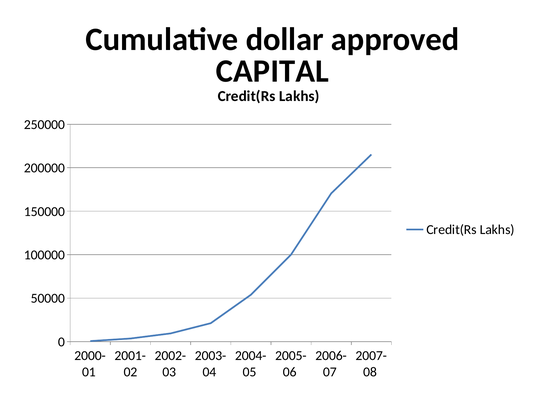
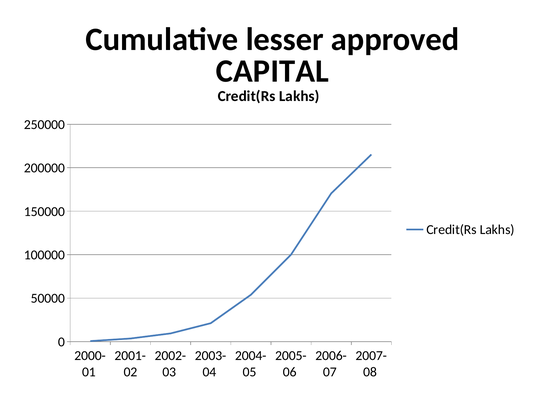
dollar: dollar -> lesser
